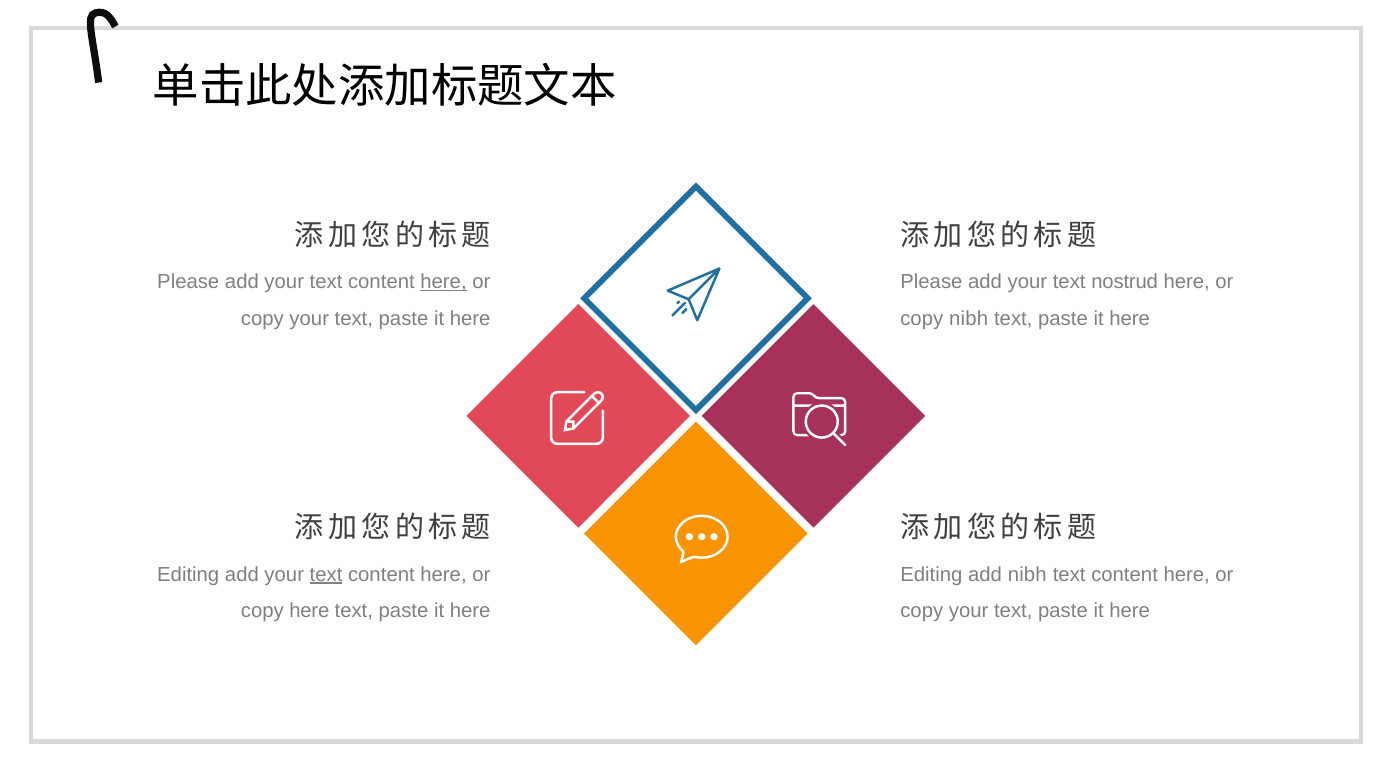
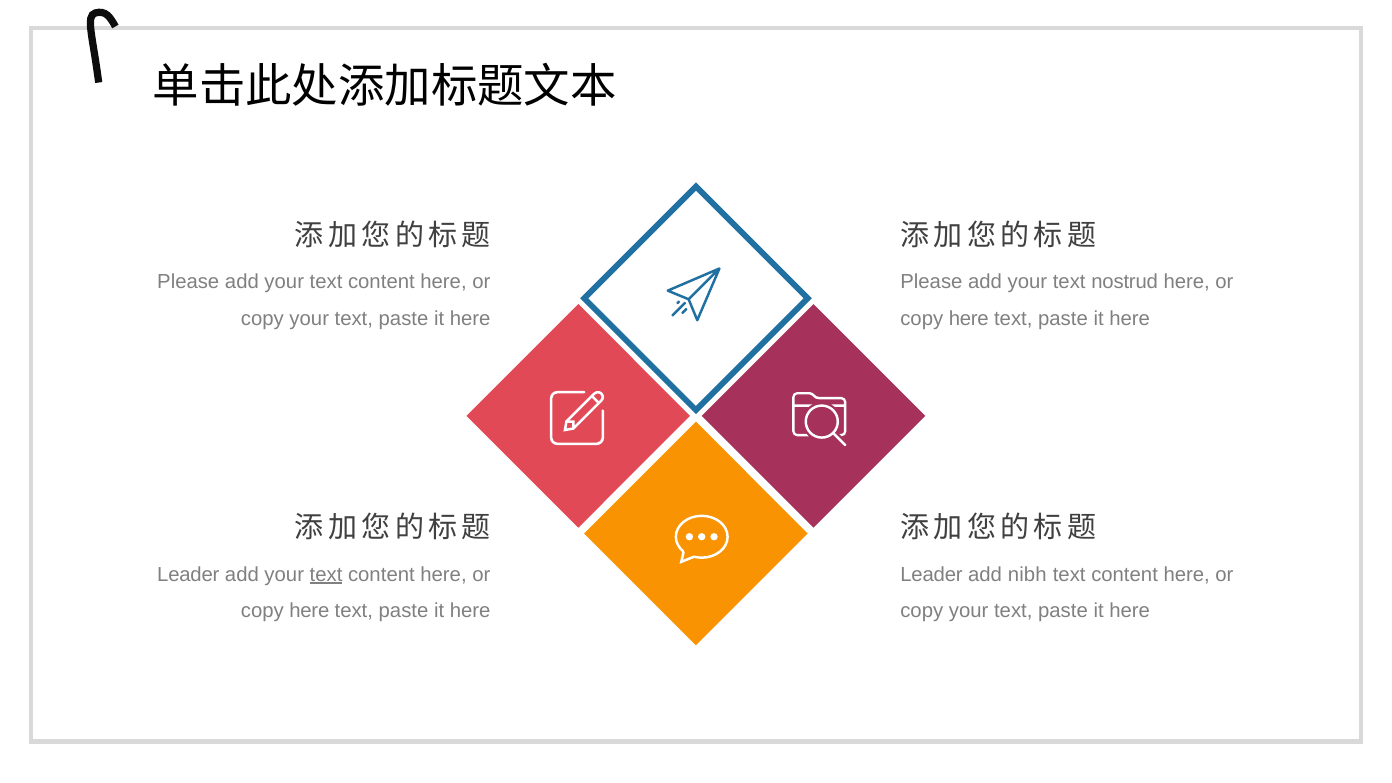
here at (444, 282) underline: present -> none
nibh at (969, 319): nibh -> here
Editing at (188, 574): Editing -> Leader
Editing at (931, 574): Editing -> Leader
